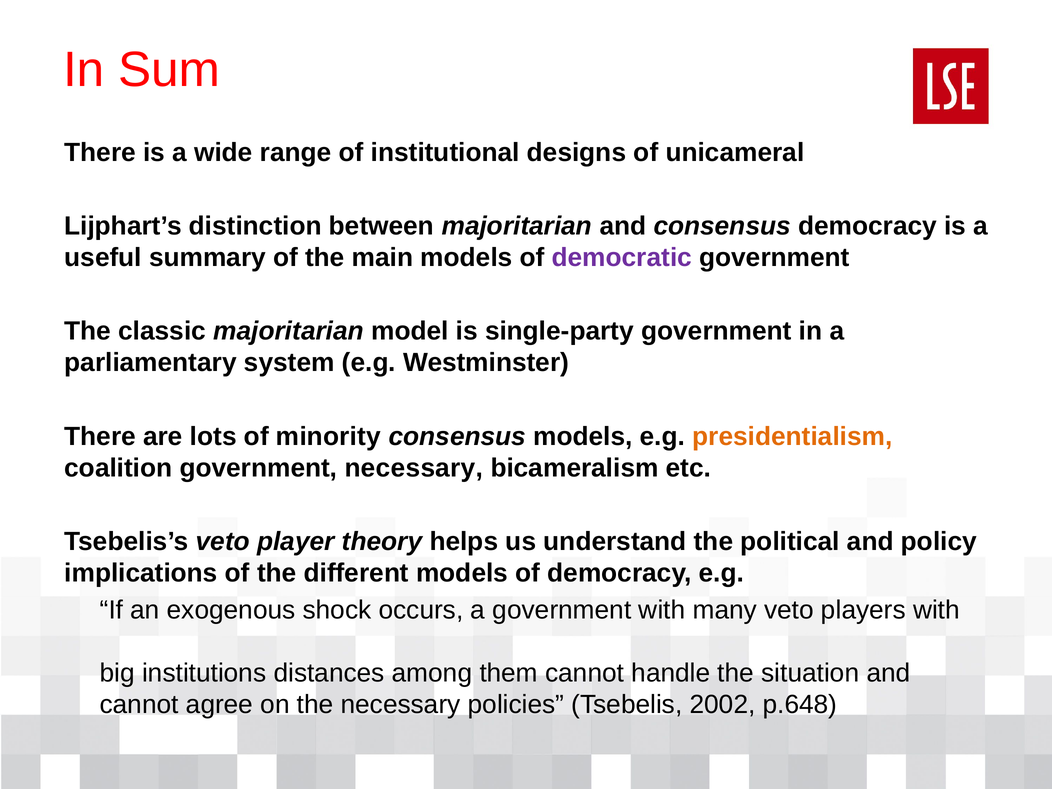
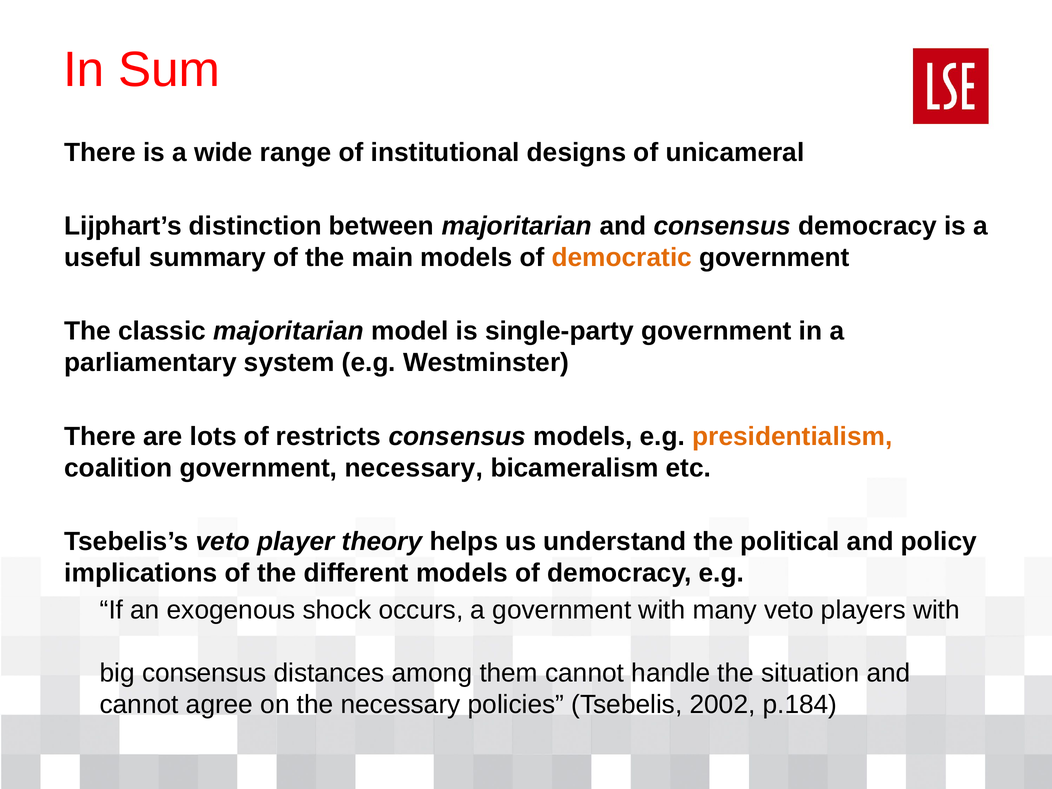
democratic colour: purple -> orange
minority: minority -> restricts
big institutions: institutions -> consensus
p.648: p.648 -> p.184
